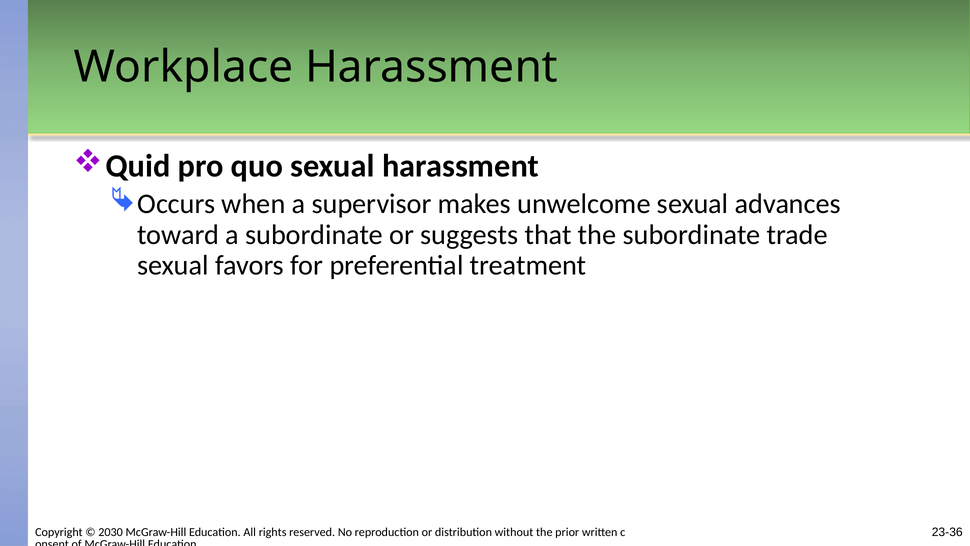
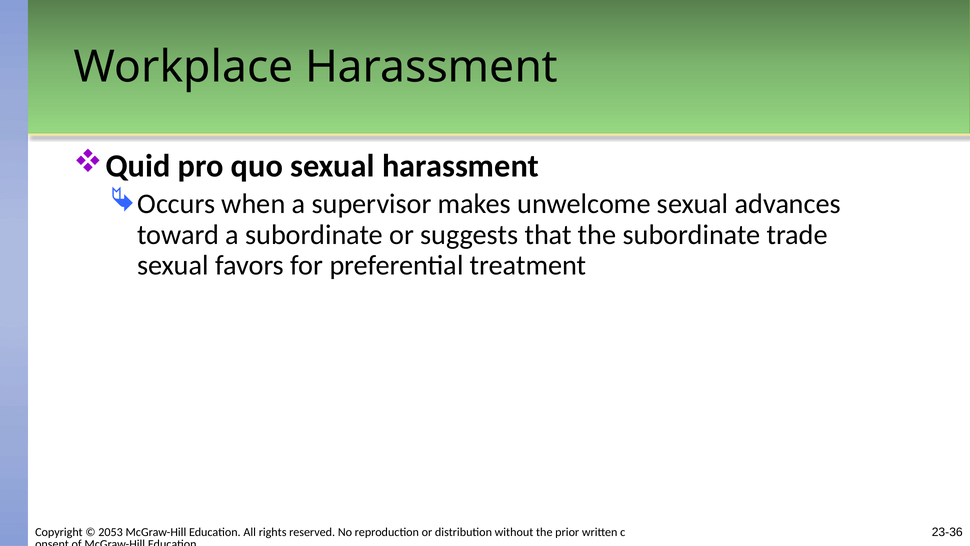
2030: 2030 -> 2053
